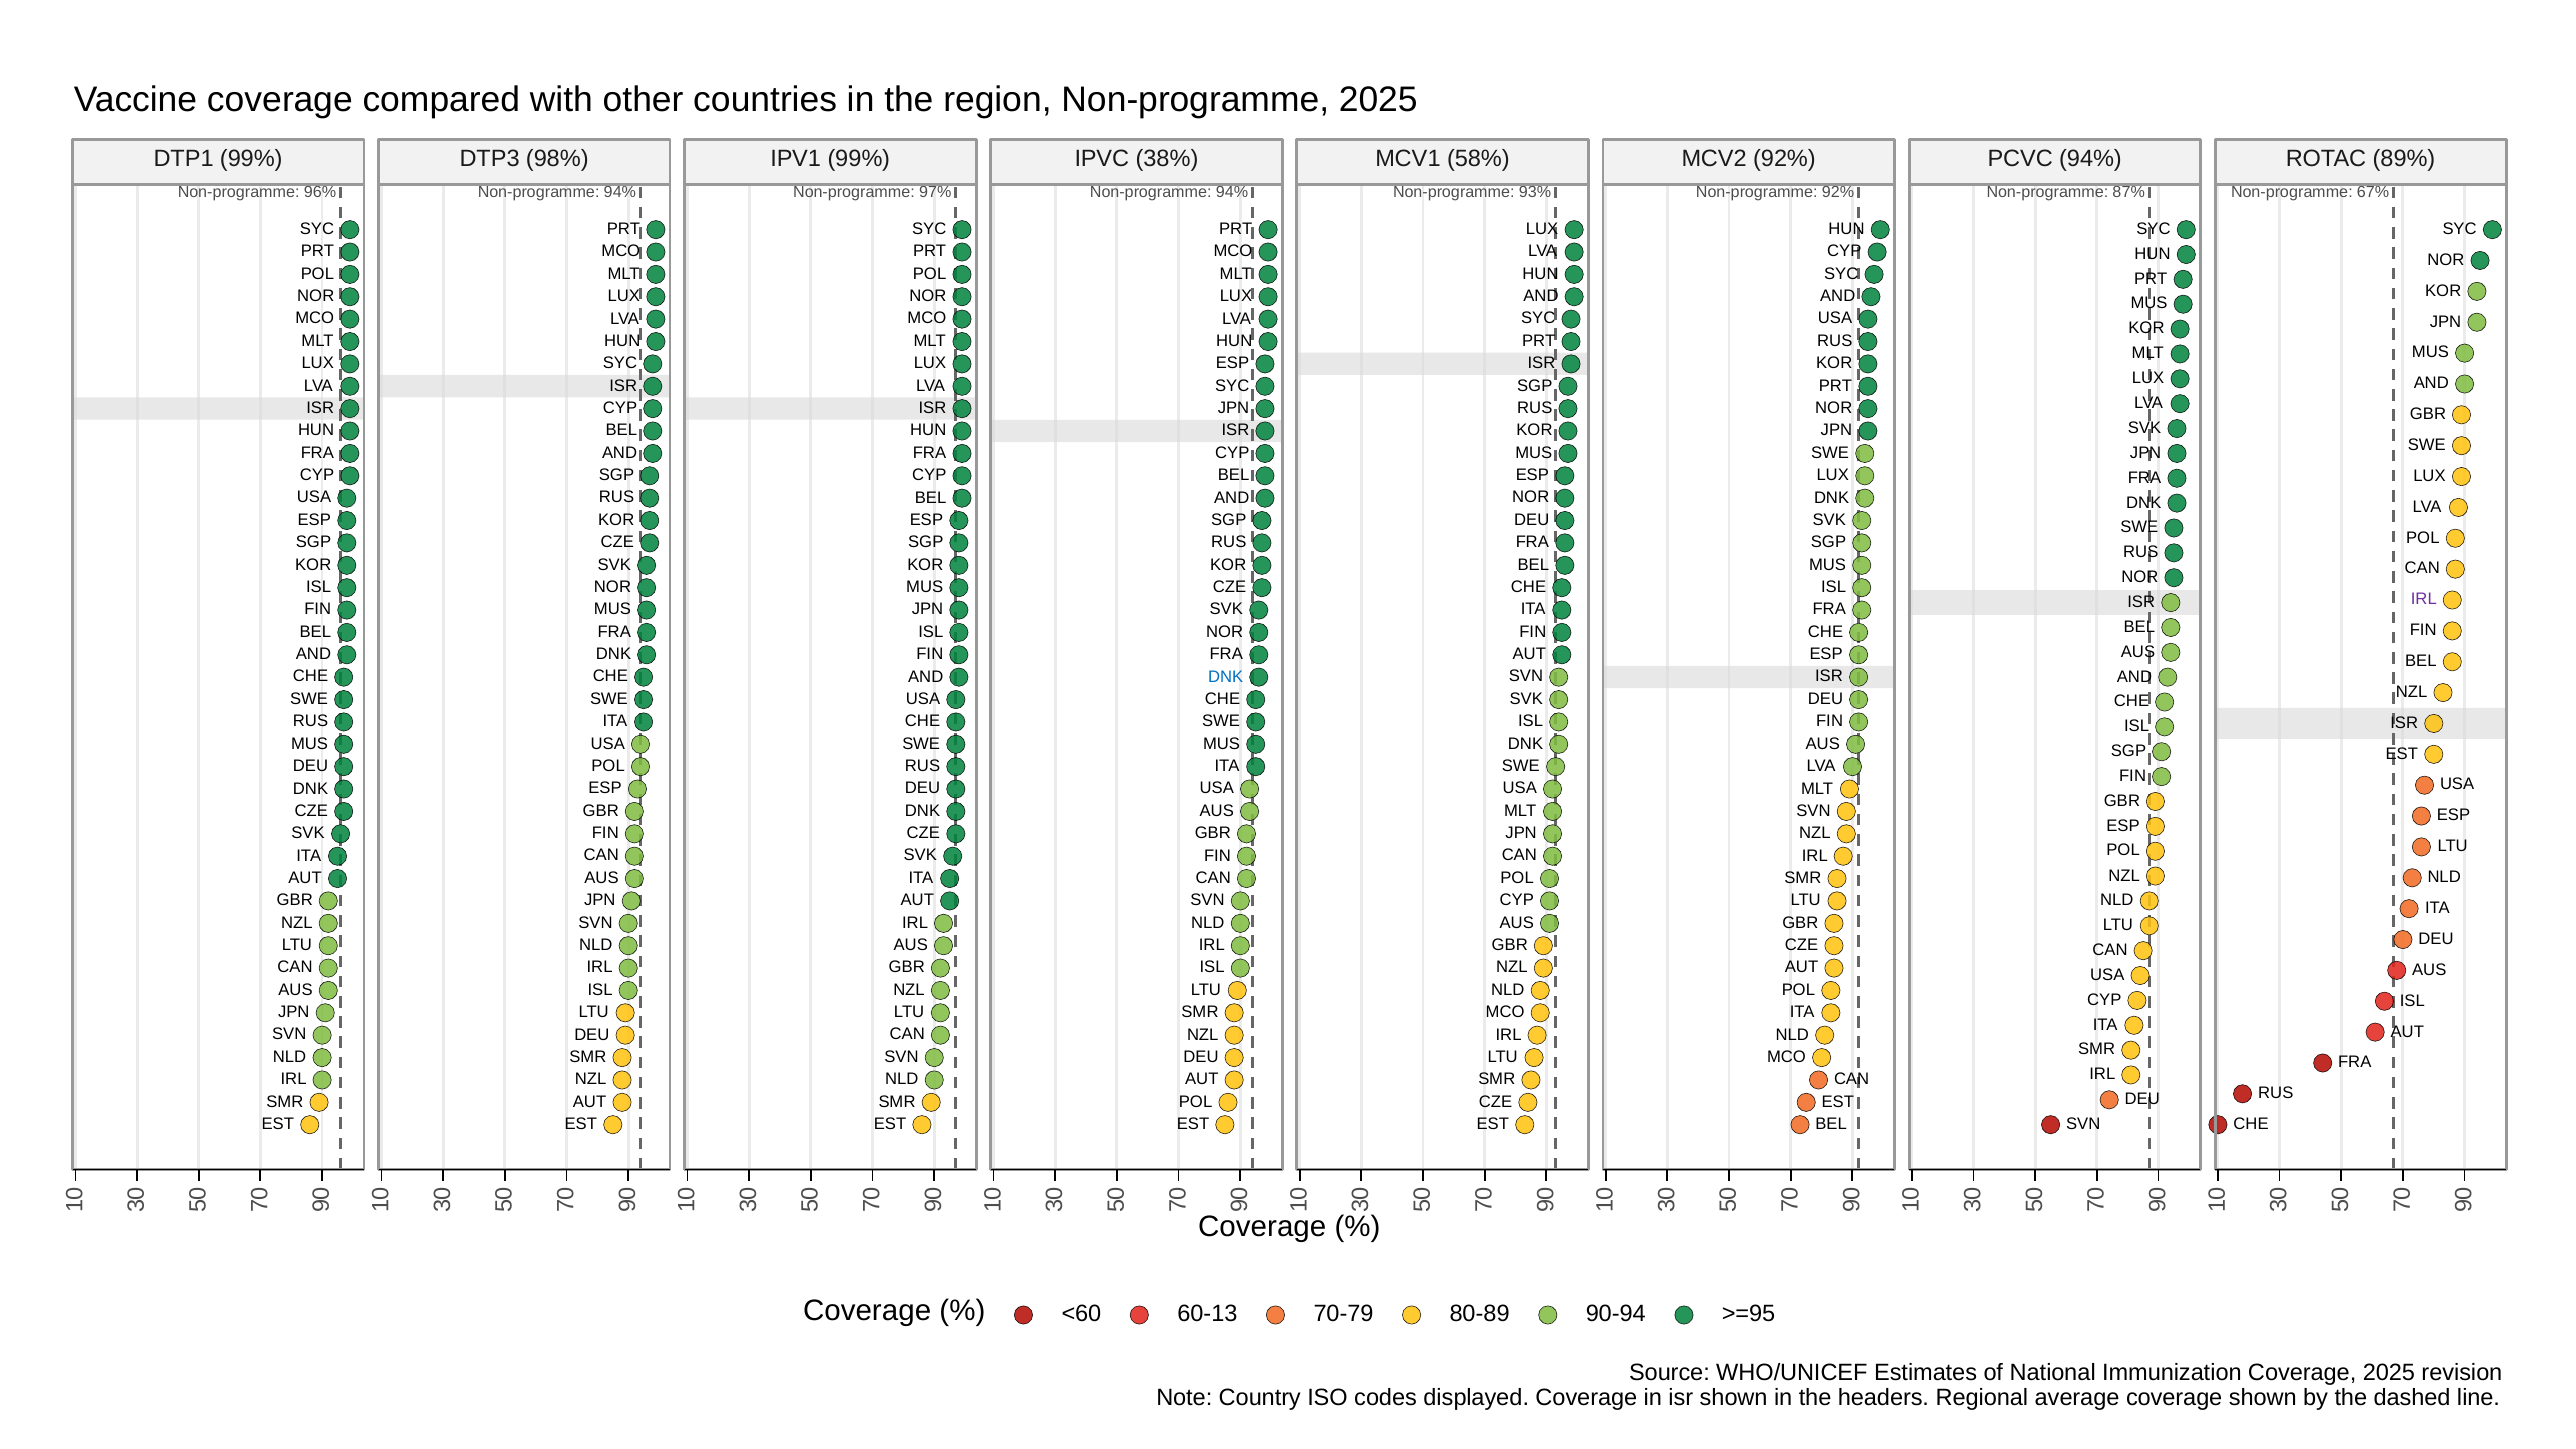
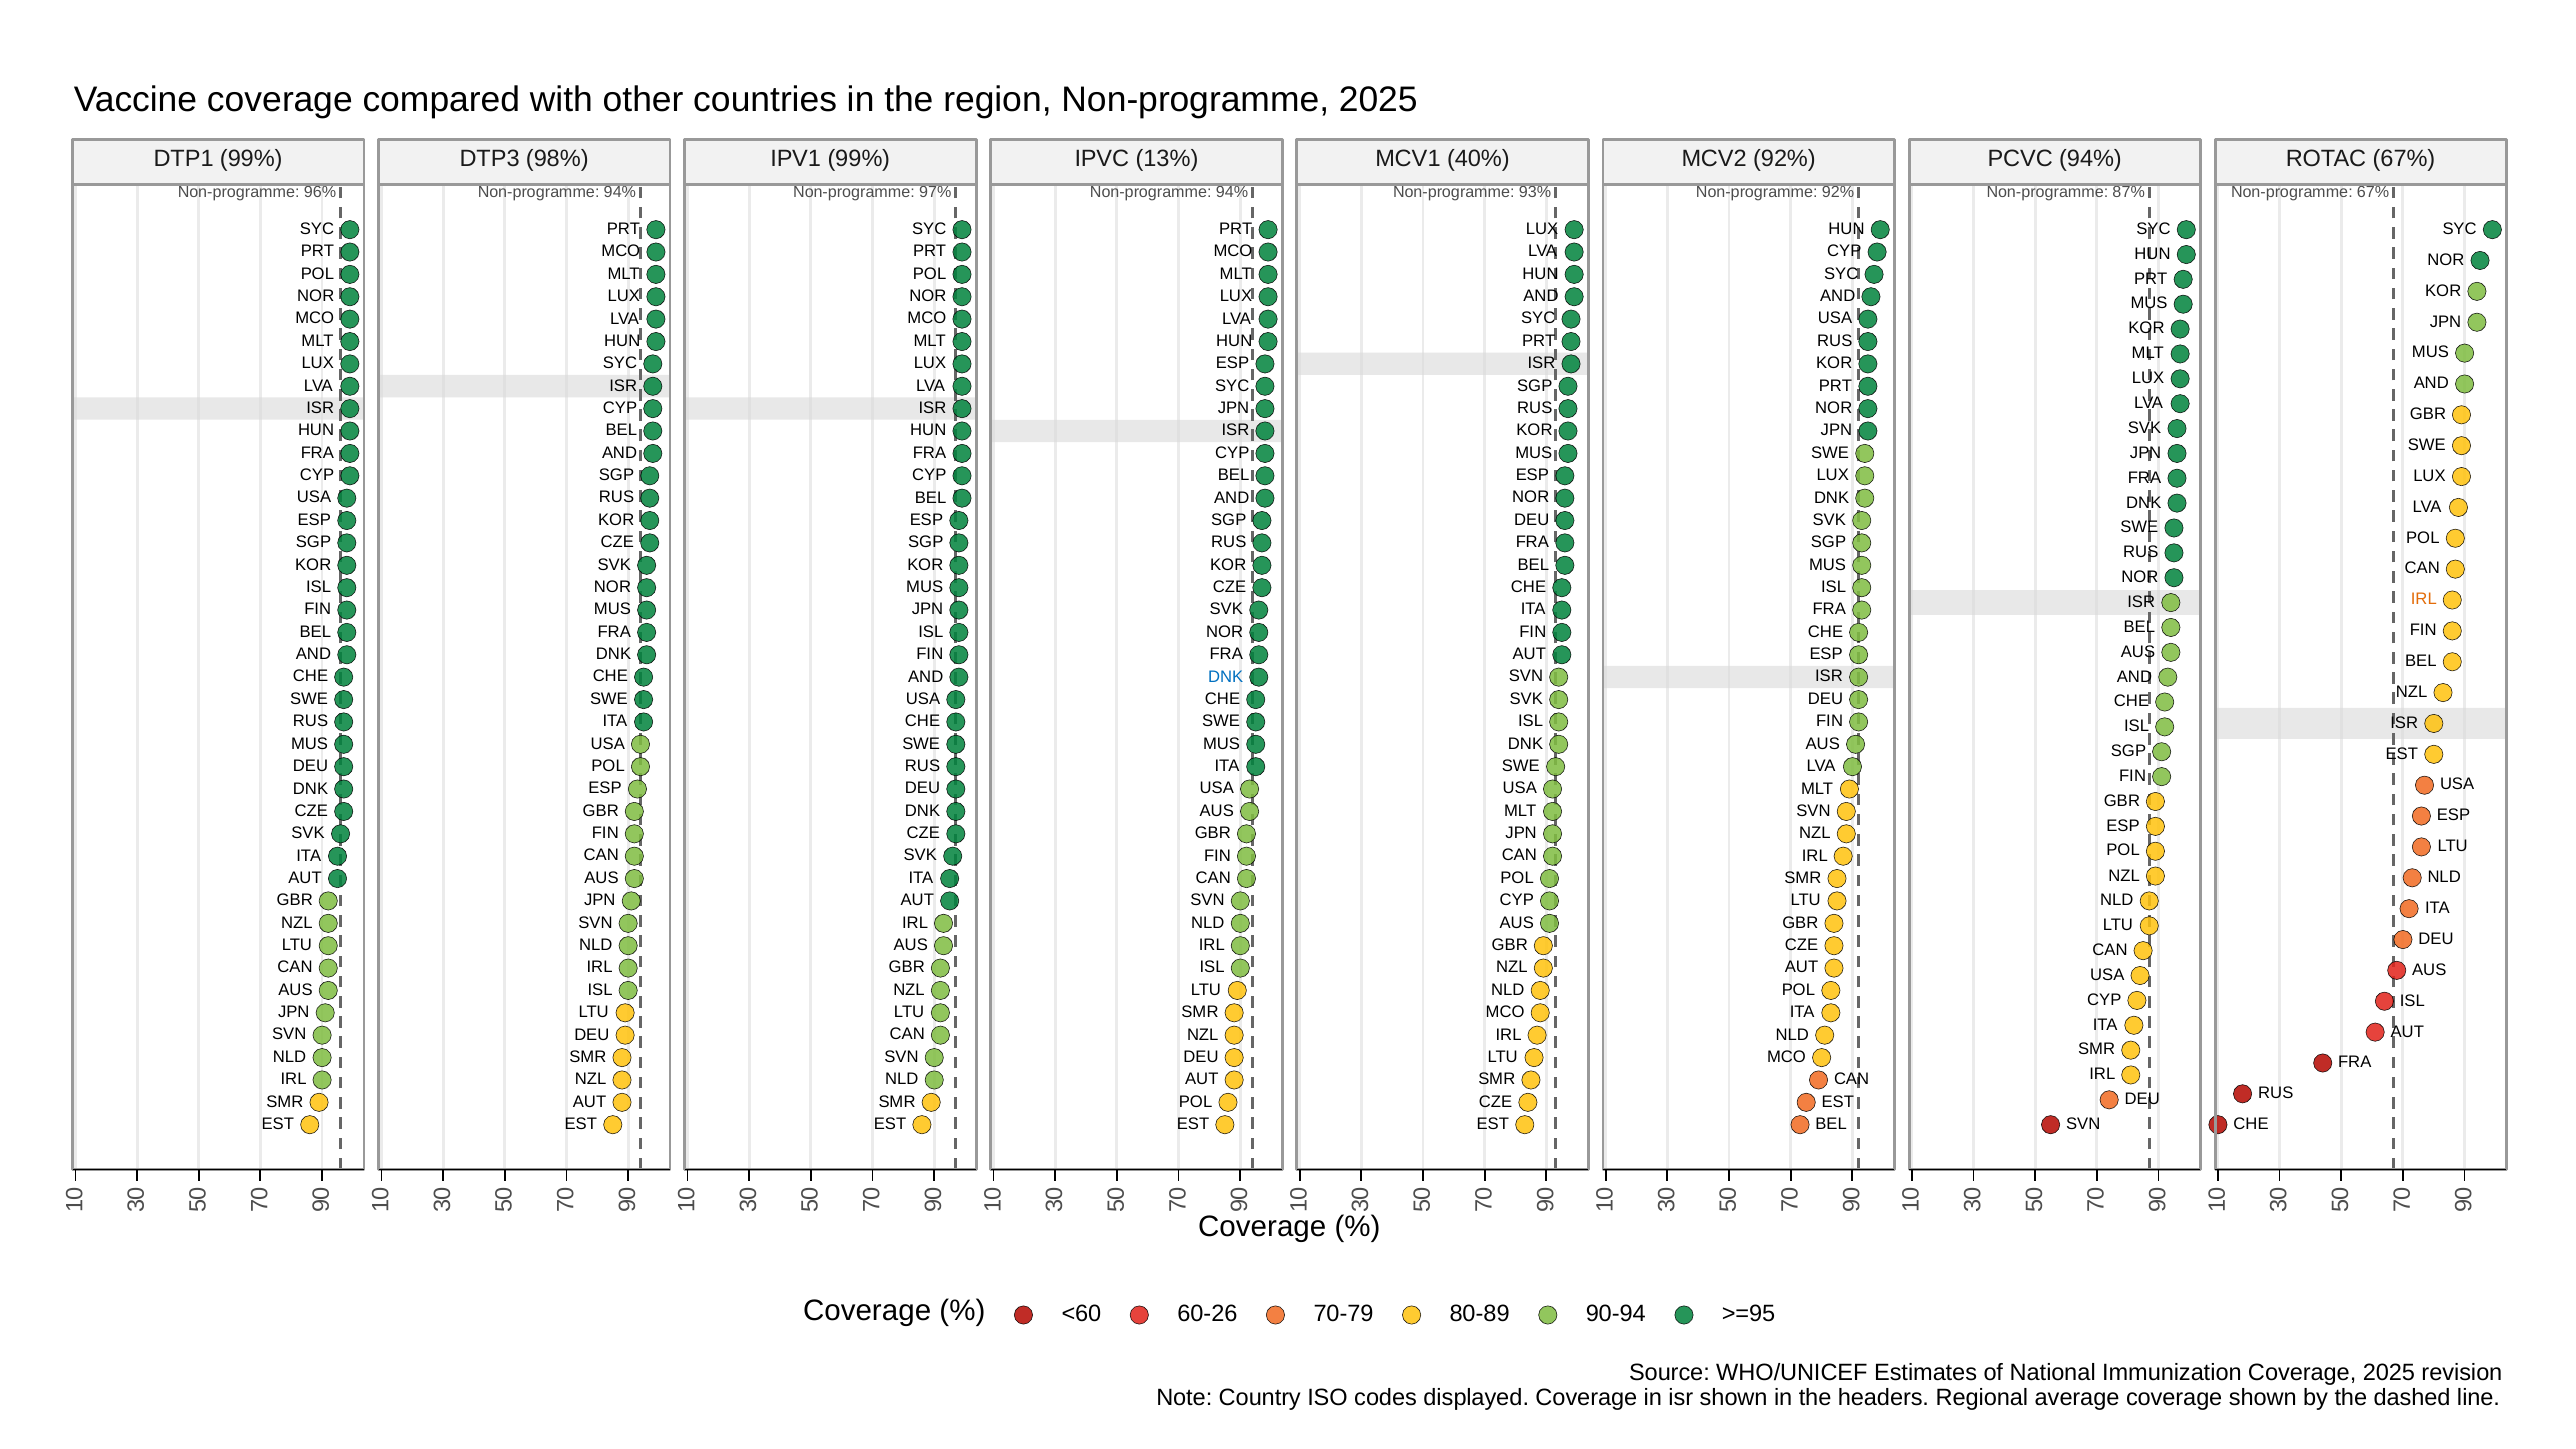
38%: 38% -> 13%
58%: 58% -> 40%
ROTAC 89%: 89% -> 67%
IRL at (2424, 599) colour: purple -> orange
60-13: 60-13 -> 60-26
